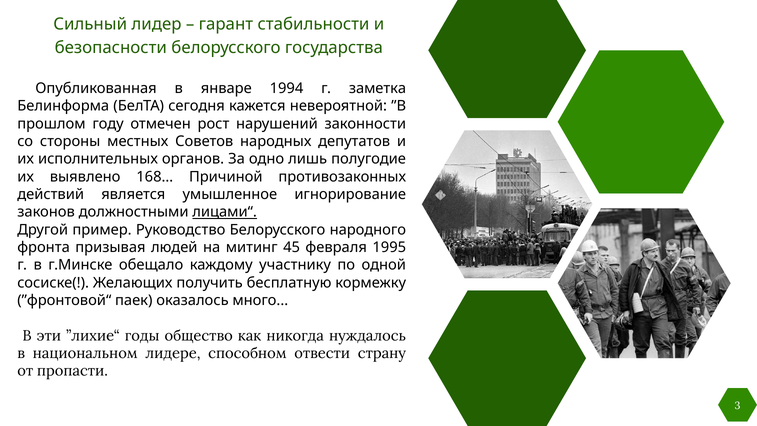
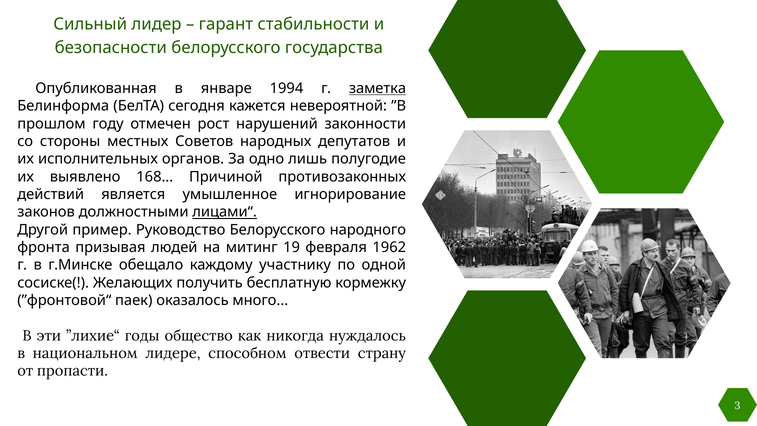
заметка underline: none -> present
45: 45 -> 19
1995: 1995 -> 1962
